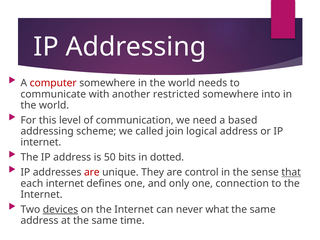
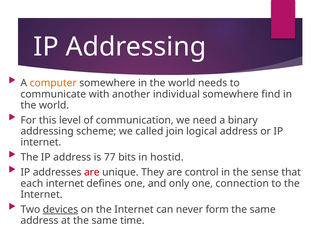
computer colour: red -> orange
restricted: restricted -> individual
into: into -> find
based: based -> binary
50: 50 -> 77
dotted: dotted -> hostid
that underline: present -> none
what: what -> form
